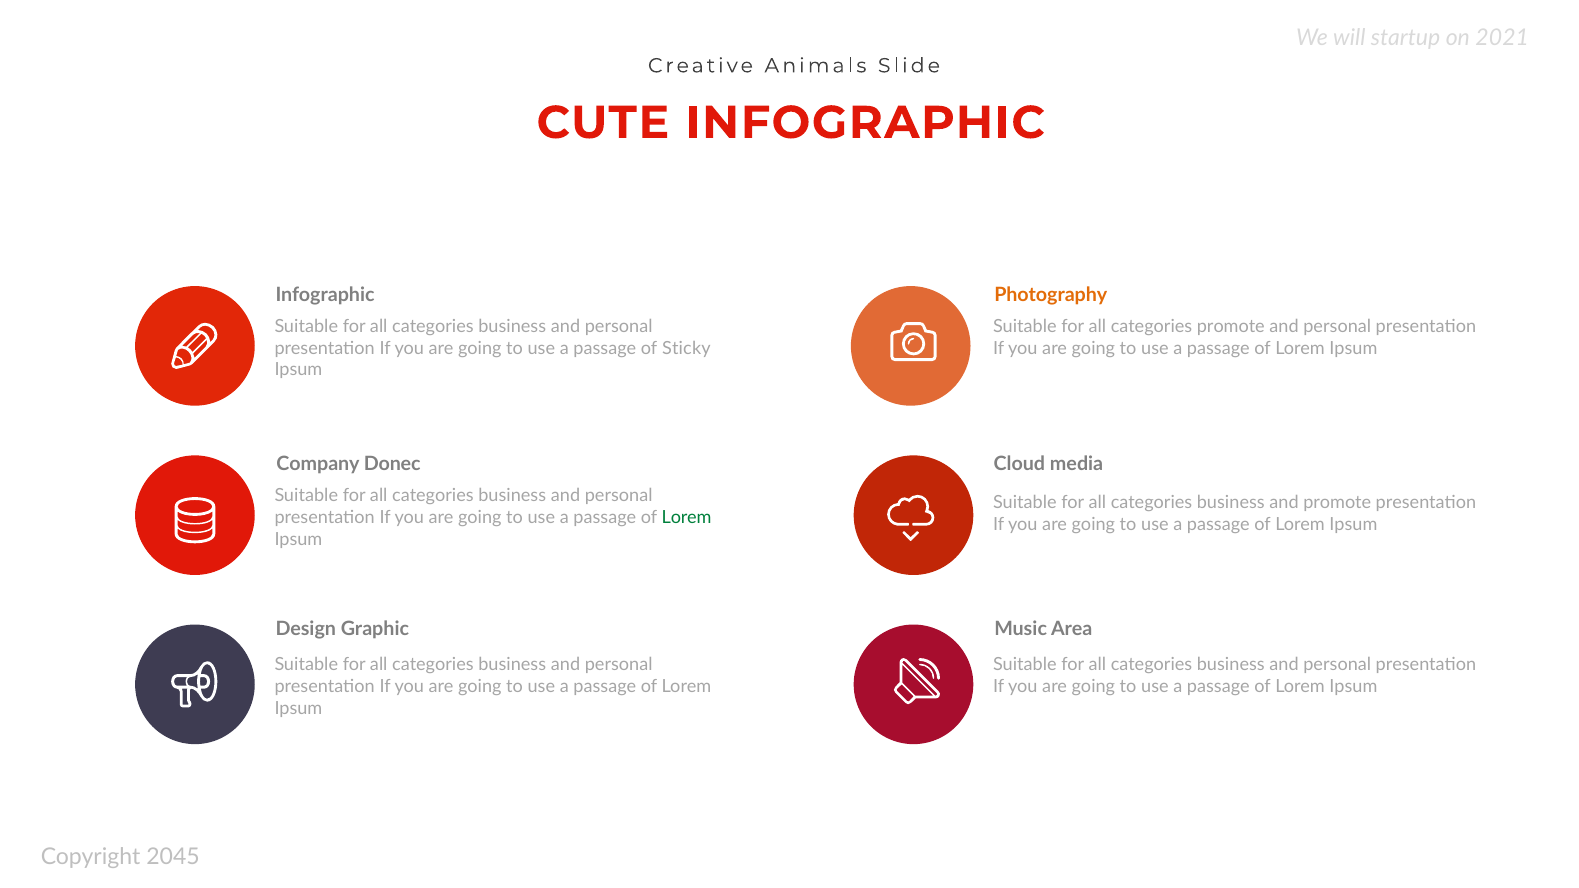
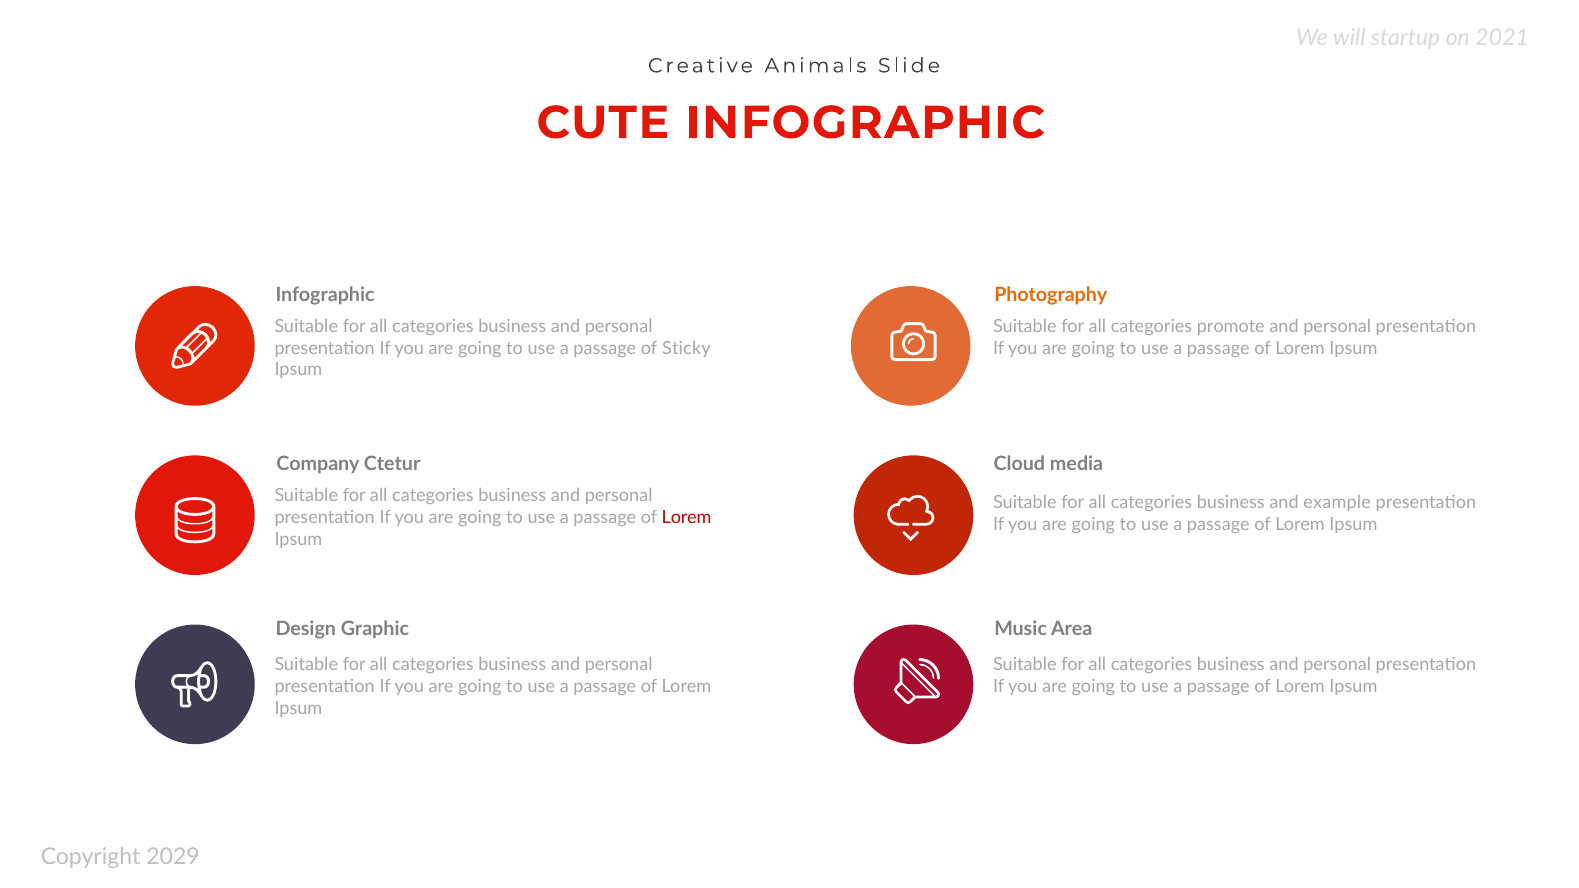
Donec: Donec -> Ctetur
and promote: promote -> example
Lorem at (687, 518) colour: green -> red
2045: 2045 -> 2029
